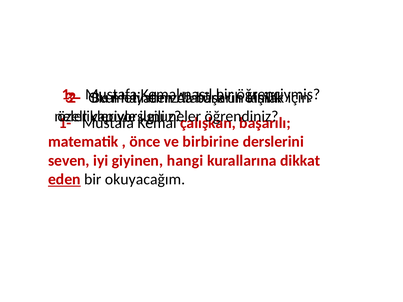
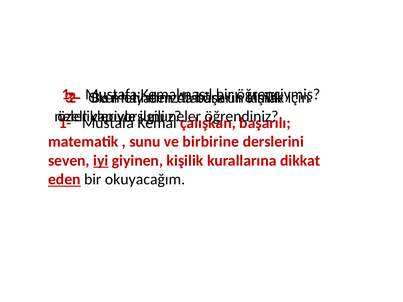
önce: önce -> sunu
iyi underline: none -> present
giyinen hangi: hangi -> kişilik
